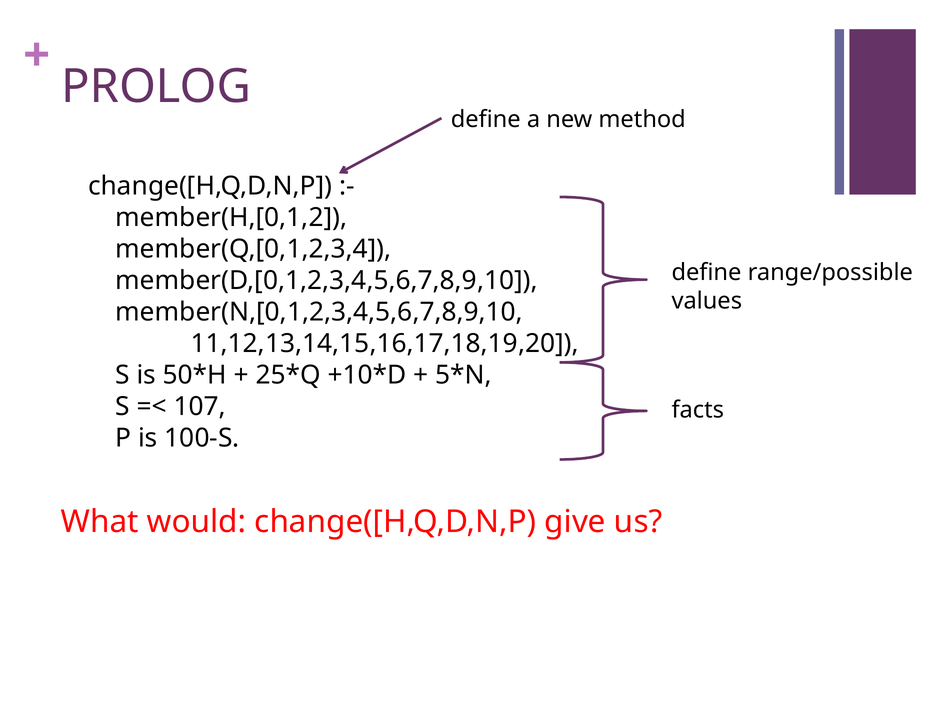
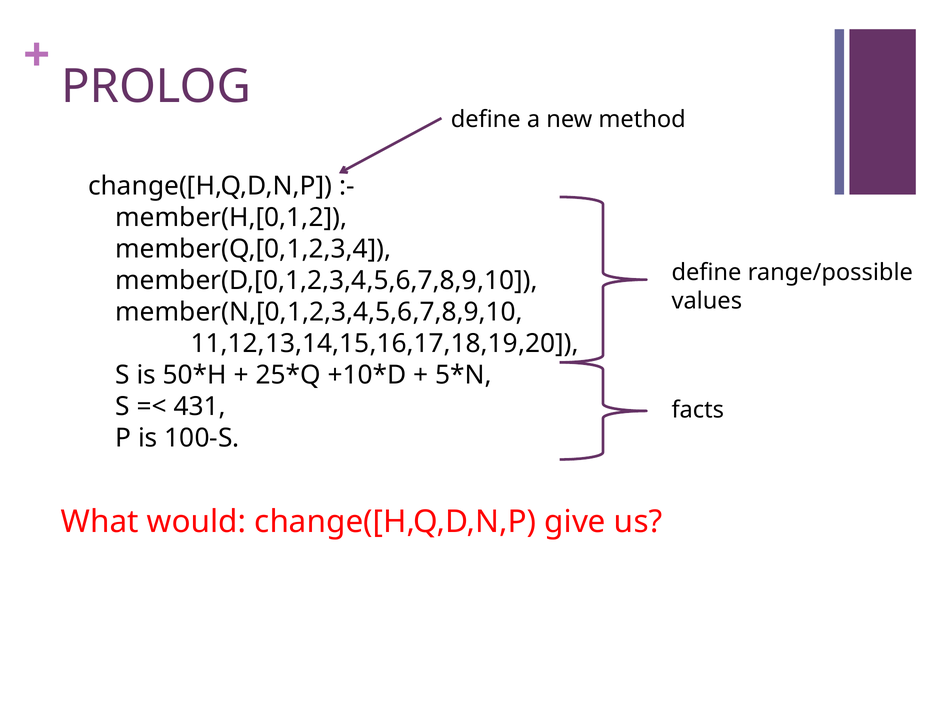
107: 107 -> 431
